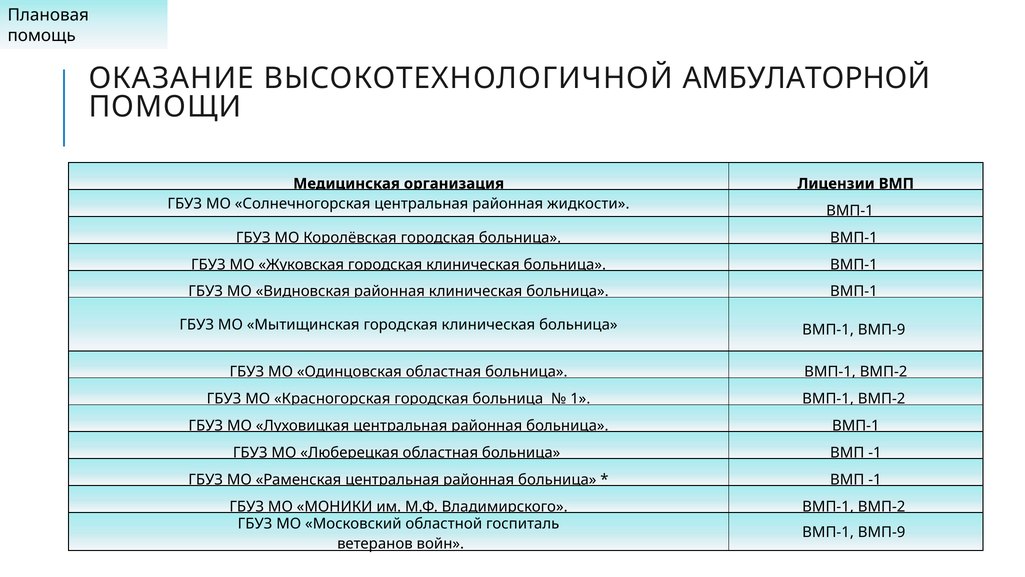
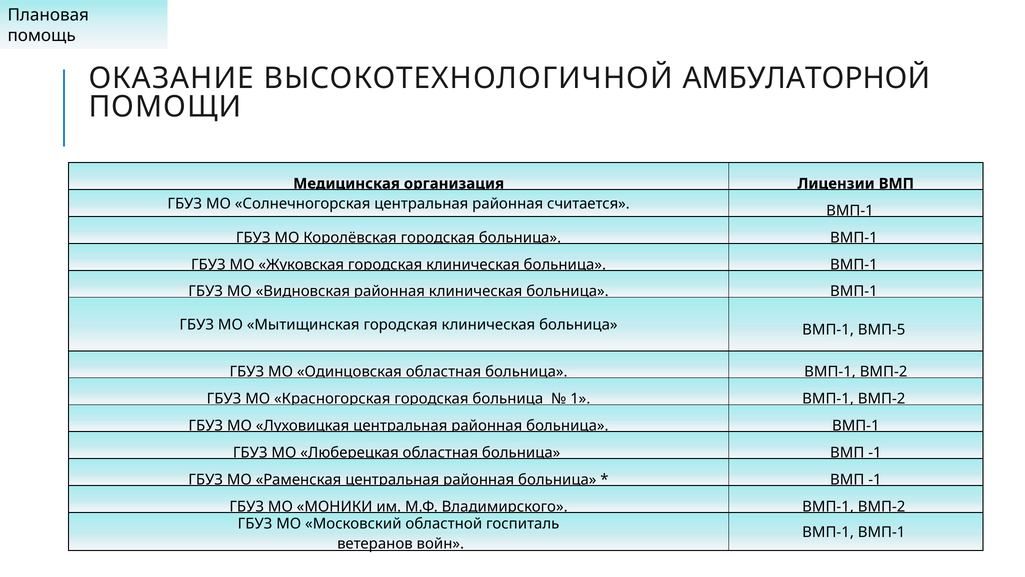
жидкости: жидкости -> считается
больница ВМП-1 ВМП-9: ВМП-9 -> ВМП-5
ВМП-9 at (882, 532): ВМП-9 -> ВМП-1
